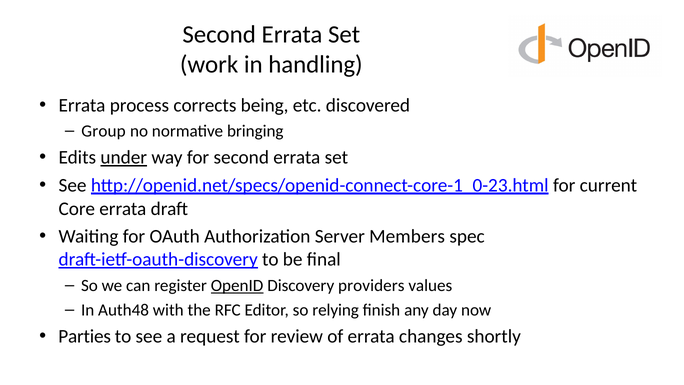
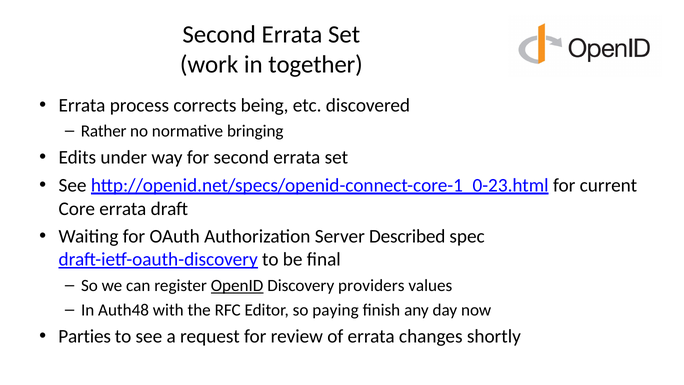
handling: handling -> together
Group: Group -> Rather
under underline: present -> none
Members: Members -> Described
relying: relying -> paying
